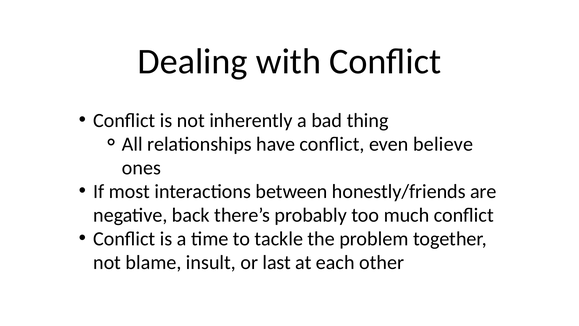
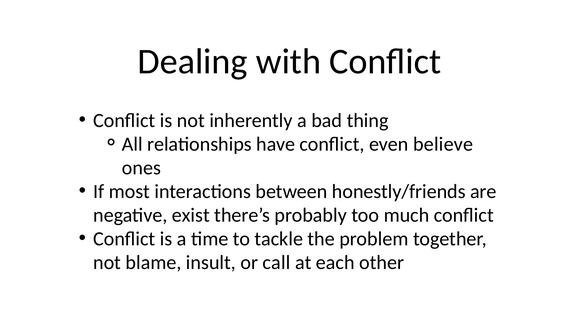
back: back -> exist
last: last -> call
